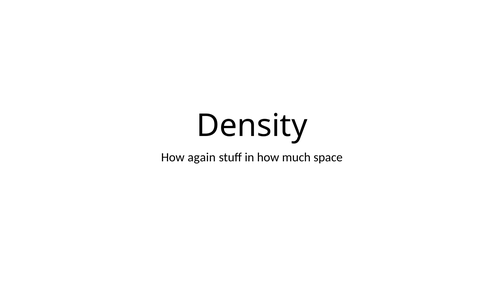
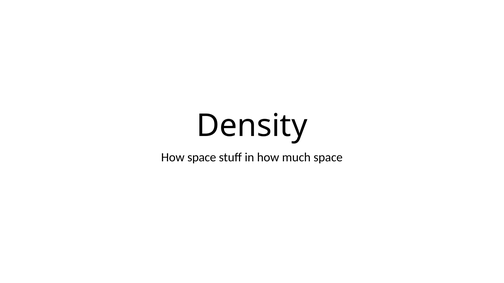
How again: again -> space
